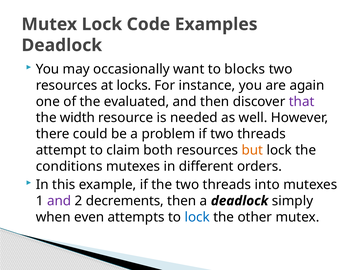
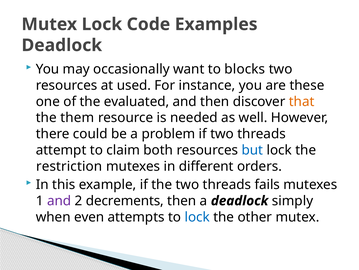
locks: locks -> used
again: again -> these
that colour: purple -> orange
width: width -> them
but colour: orange -> blue
conditions: conditions -> restriction
into: into -> fails
